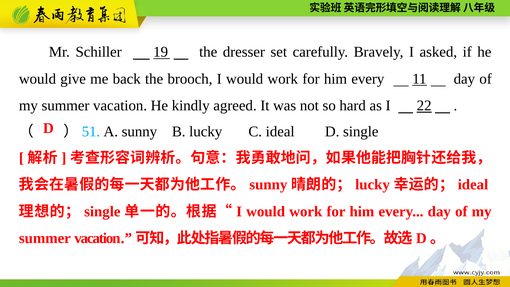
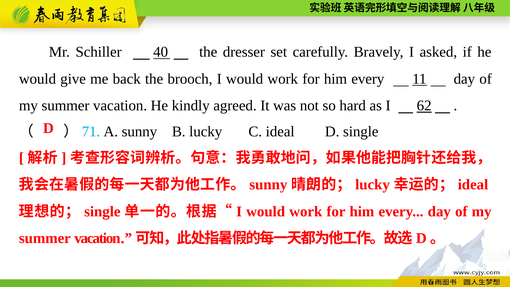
19: 19 -> 40
22: 22 -> 62
51: 51 -> 71
